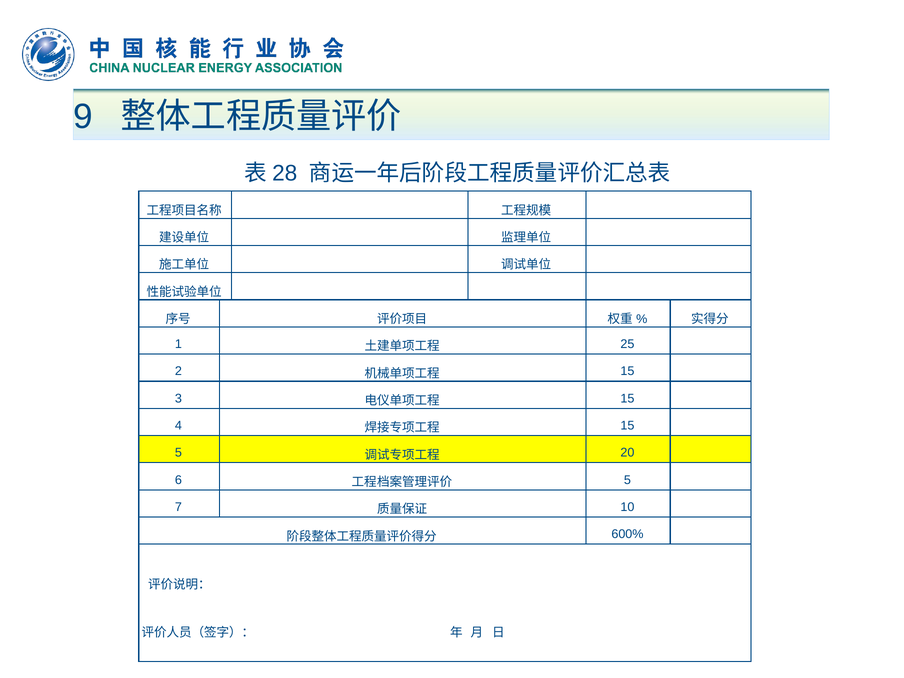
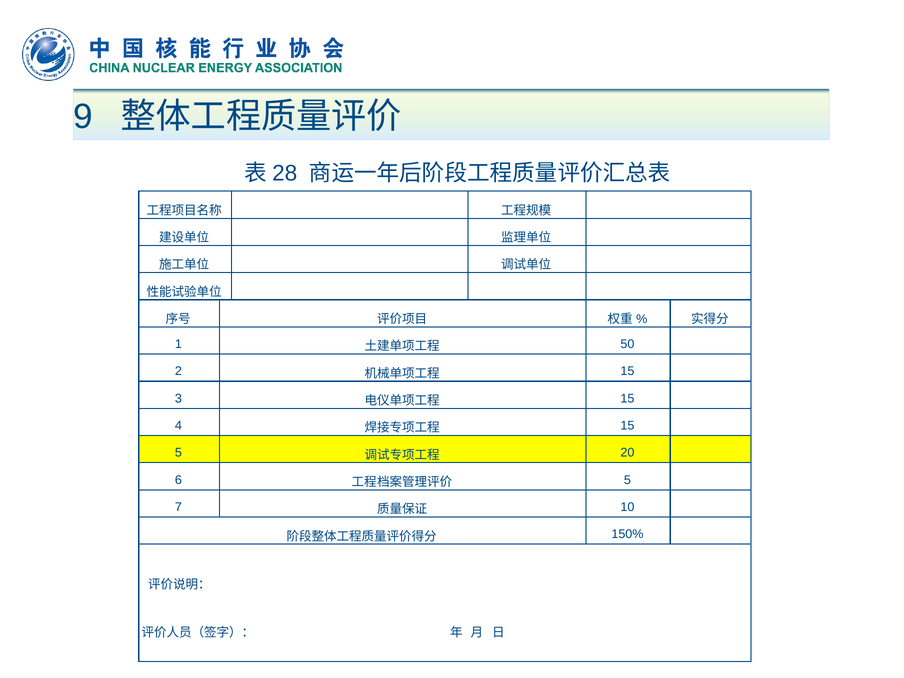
25: 25 -> 50
600%: 600% -> 150%
